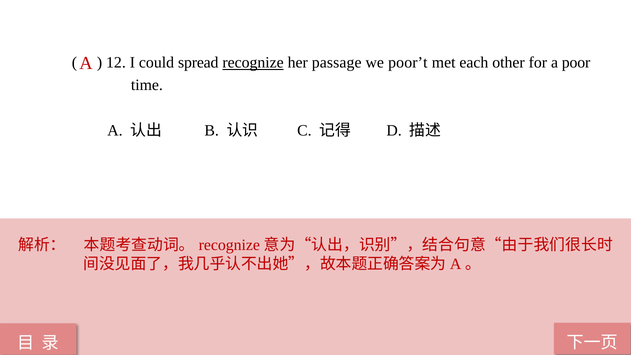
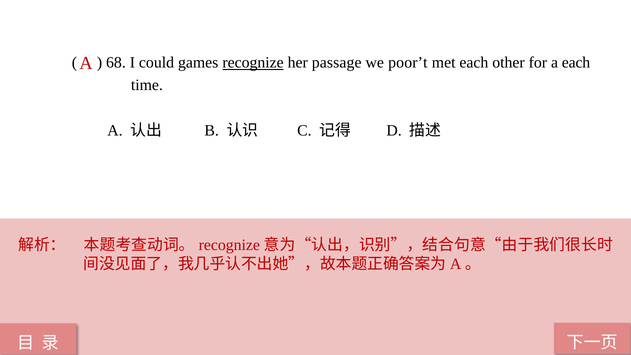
12: 12 -> 68
spread: spread -> games
a poor: poor -> each
